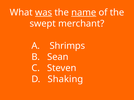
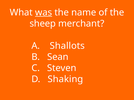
name underline: present -> none
swept: swept -> sheep
Shrimps: Shrimps -> Shallots
